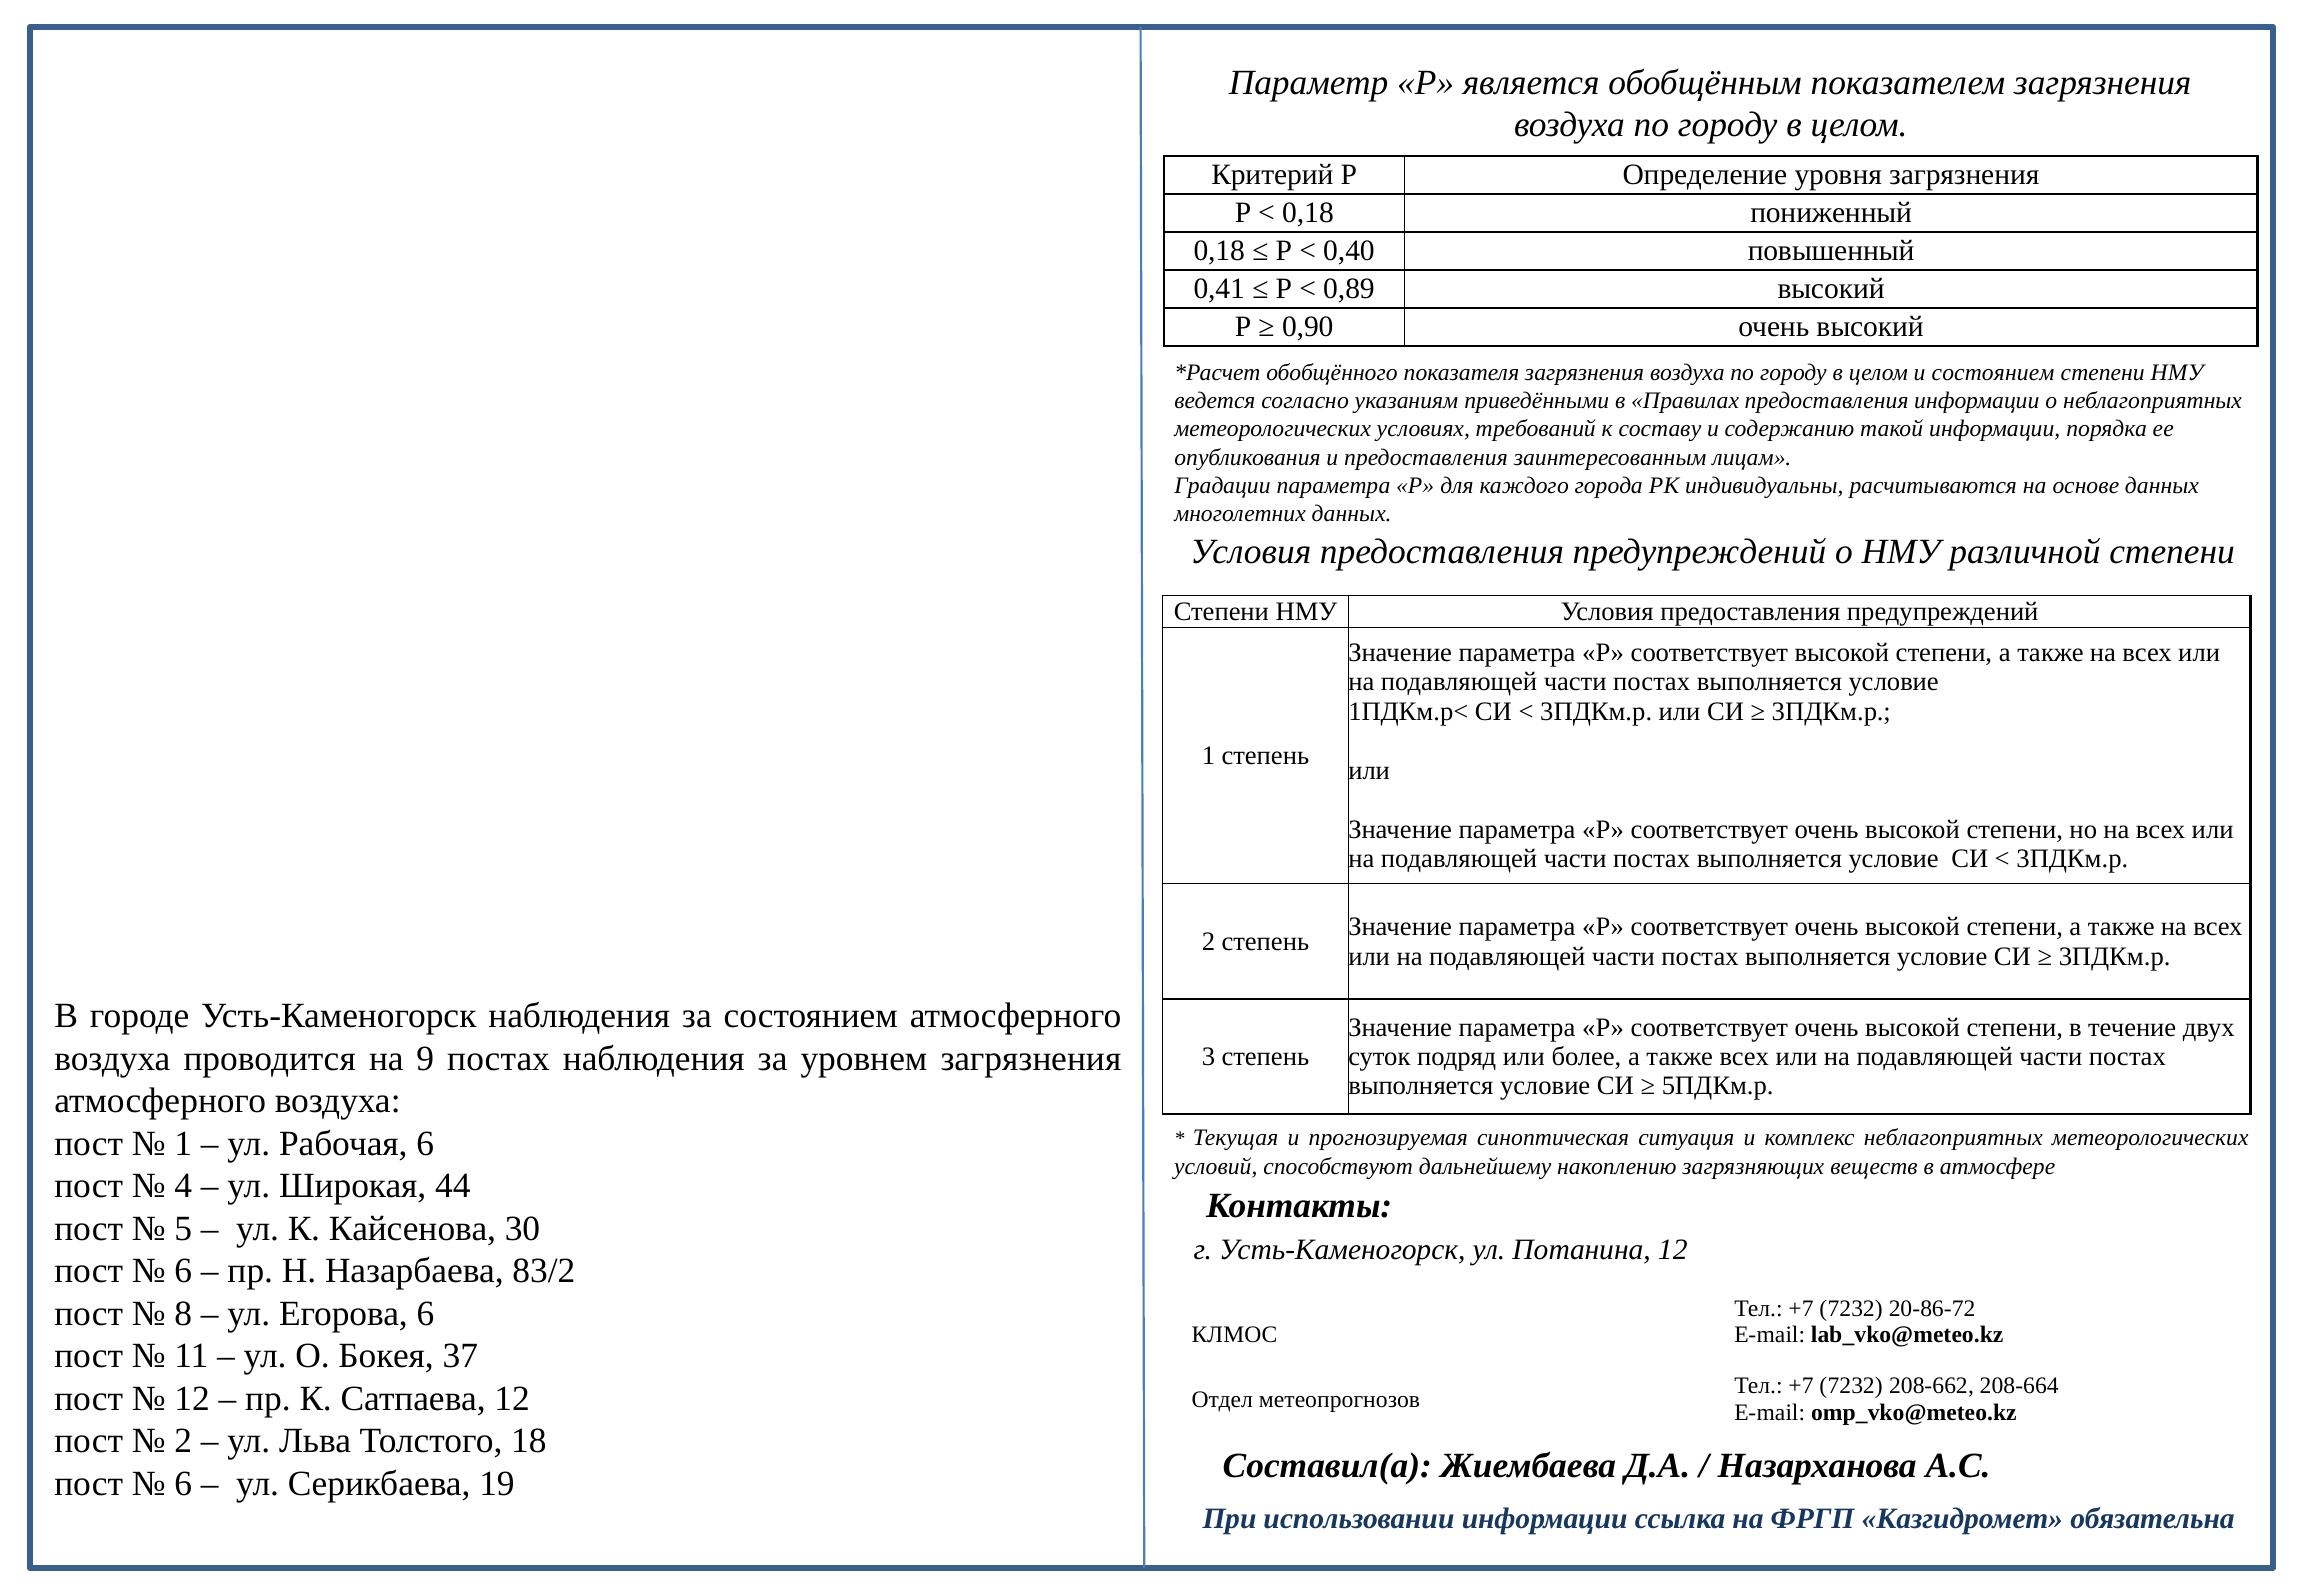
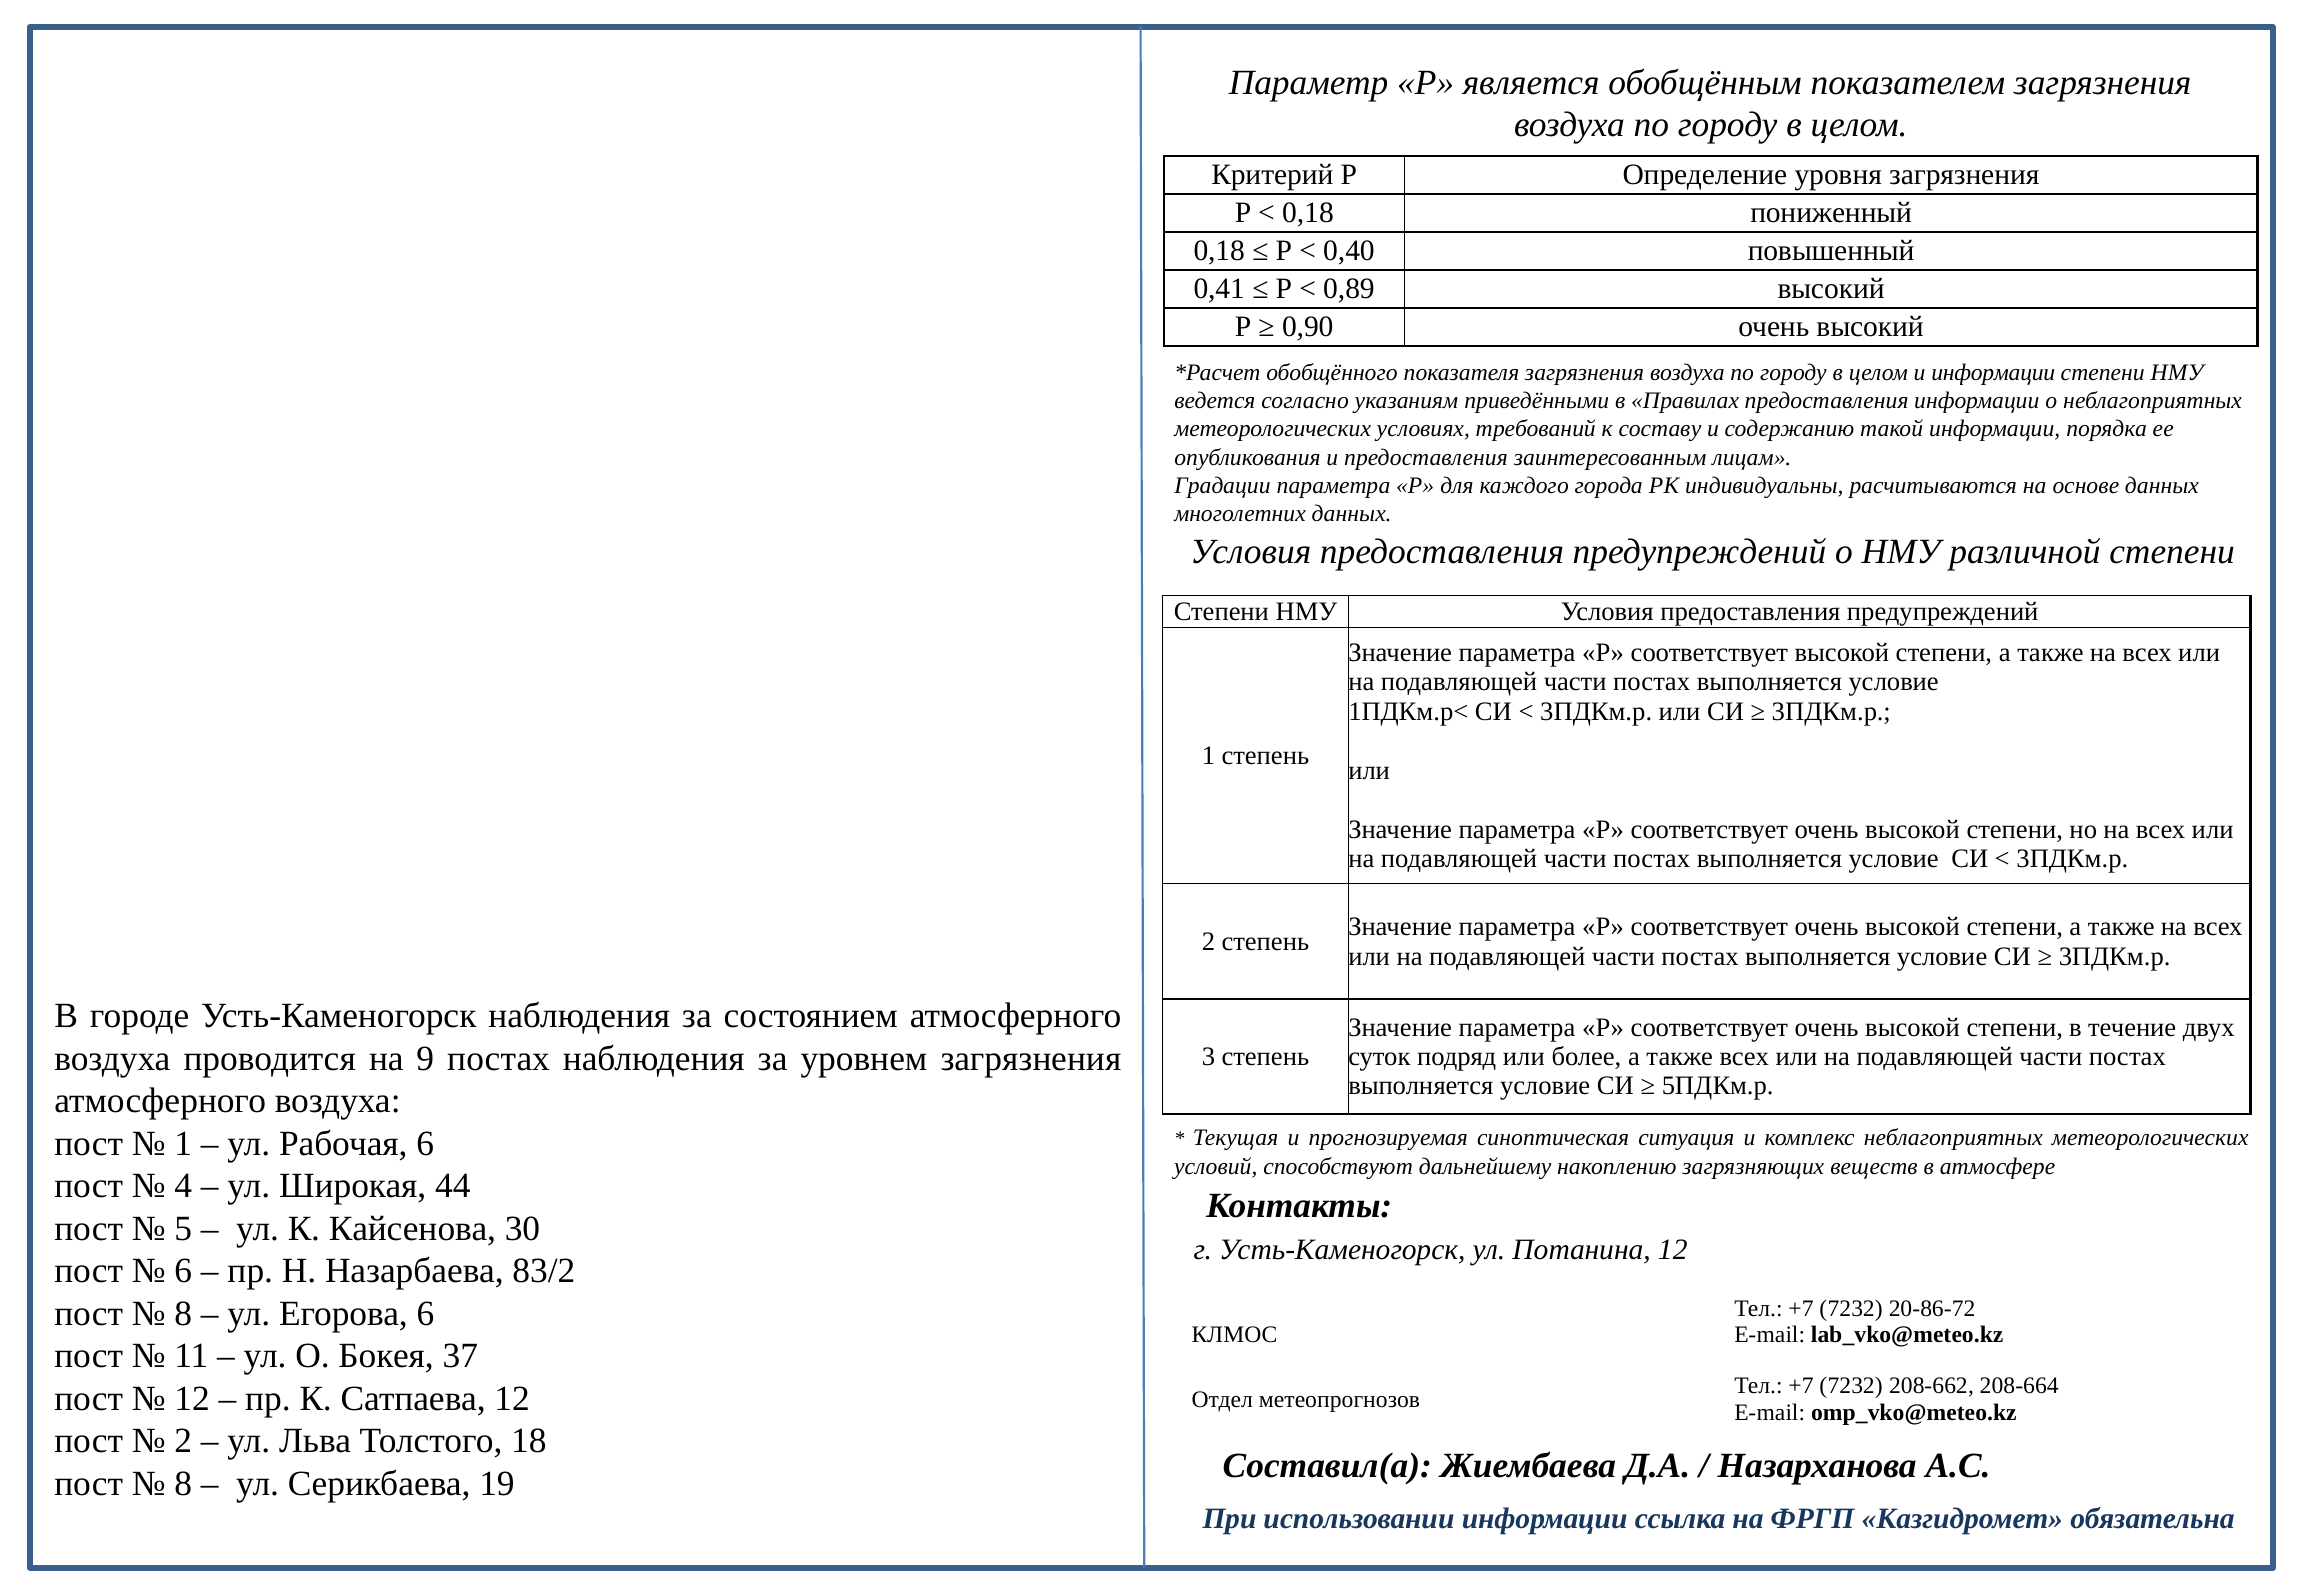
и состоянием: состоянием -> информации
6 at (183, 1483): 6 -> 8
